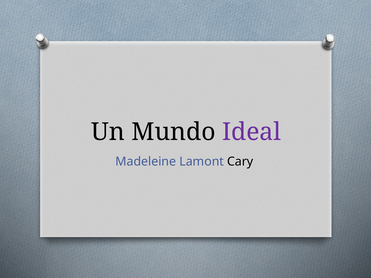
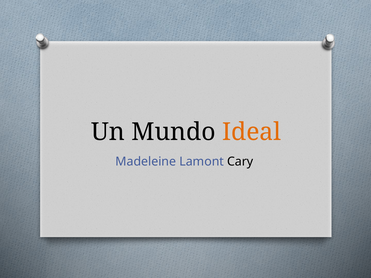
Ideal colour: purple -> orange
